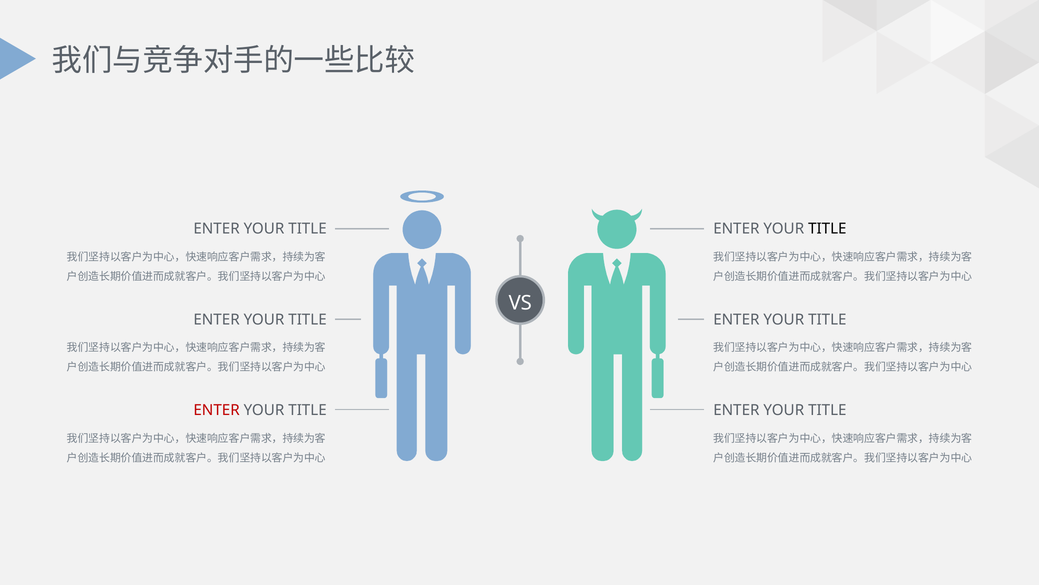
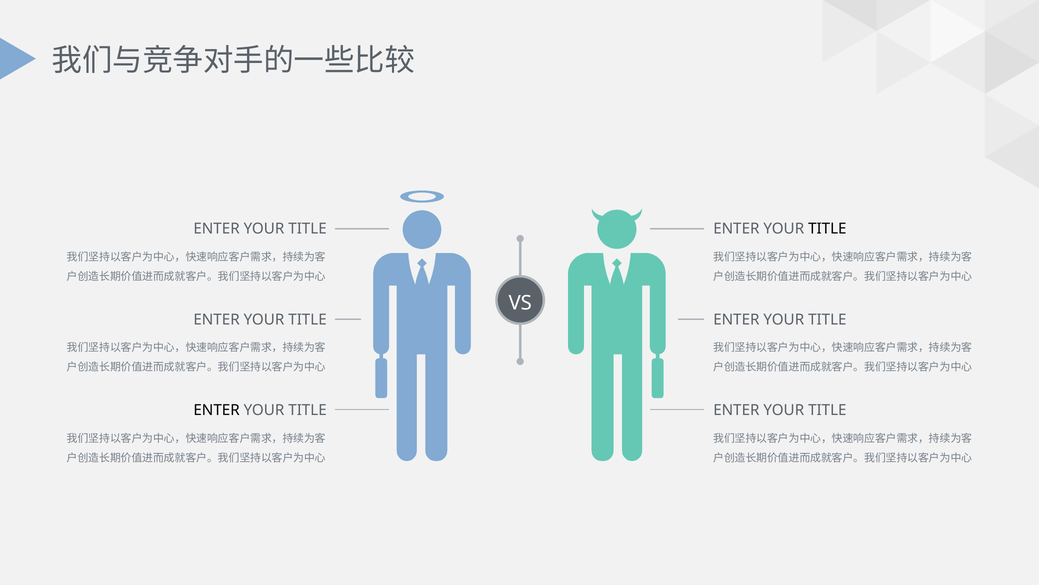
ENTER at (217, 410) colour: red -> black
